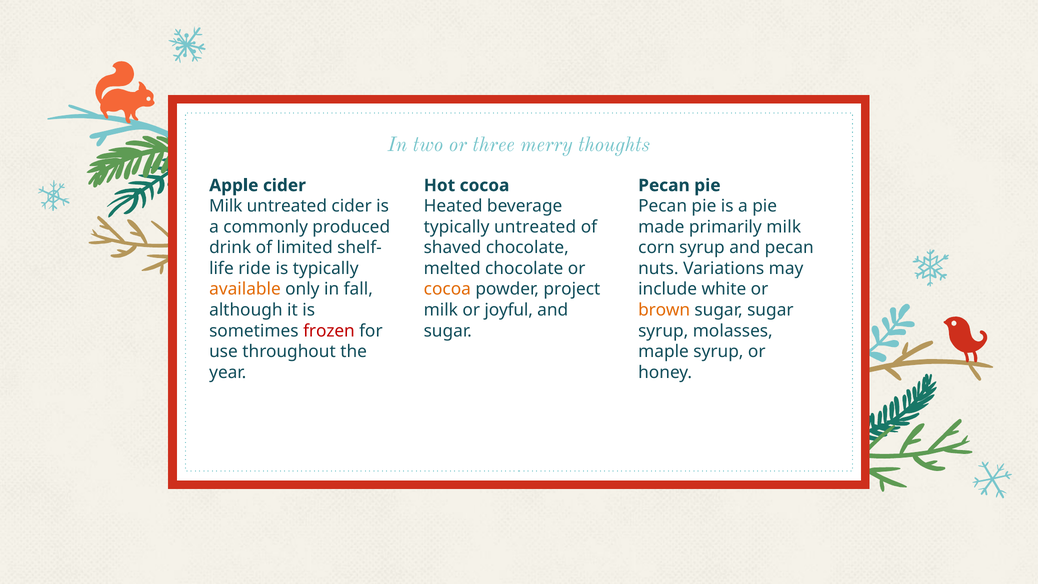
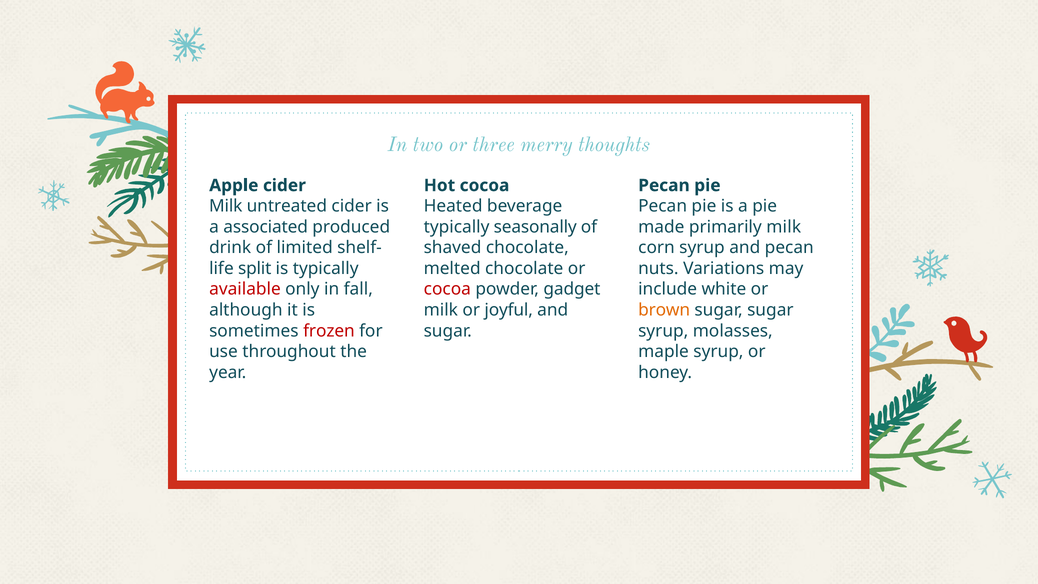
commonly: commonly -> associated
typically untreated: untreated -> seasonally
ride: ride -> split
available colour: orange -> red
cocoa at (447, 289) colour: orange -> red
project: project -> gadget
